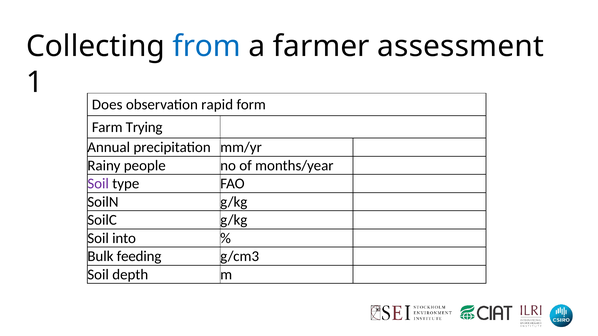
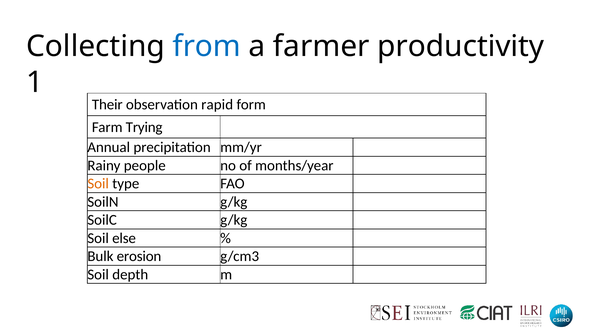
assessment: assessment -> productivity
Does: Does -> Their
Soil at (98, 184) colour: purple -> orange
into: into -> else
feeding: feeding -> erosion
